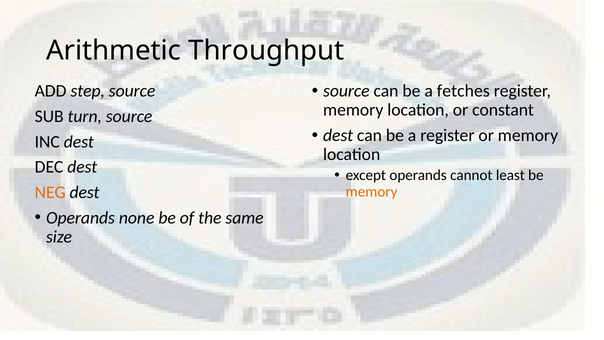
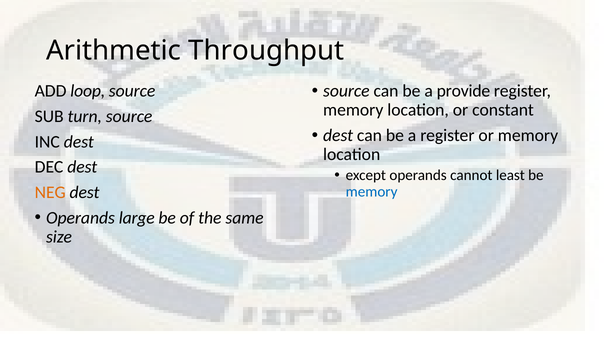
fetches: fetches -> provide
step: step -> loop
memory at (372, 191) colour: orange -> blue
none: none -> large
